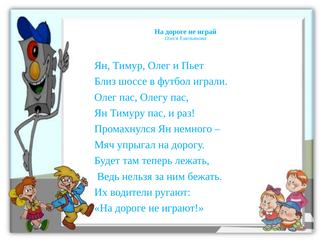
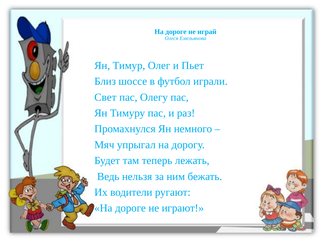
Олег at (105, 97): Олег -> Свет
